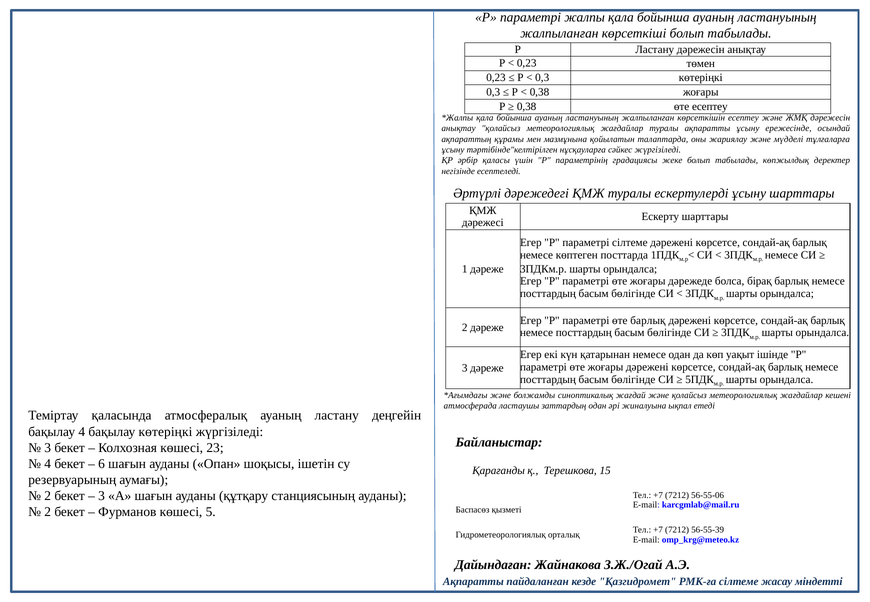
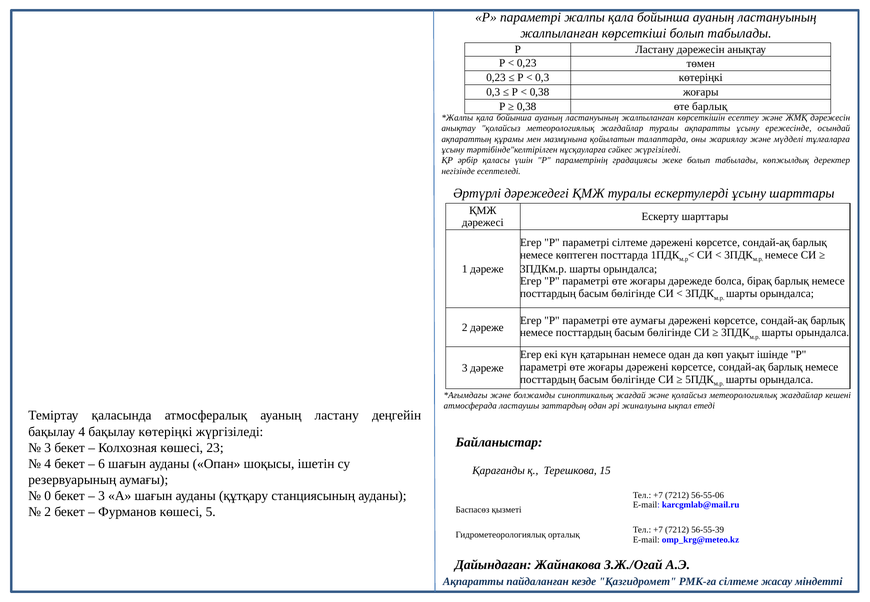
өте есептеу: есептеу -> барлық
өте барлық: барлық -> аумағы
2 at (48, 496): 2 -> 0
